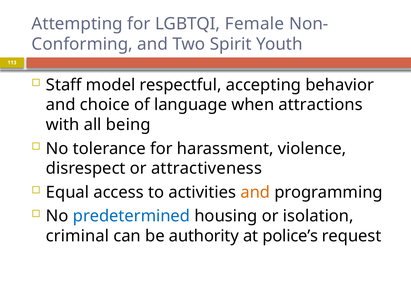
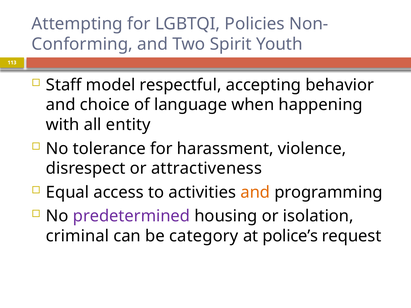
Female: Female -> Policies
attractions: attractions -> happening
being: being -> entity
predetermined colour: blue -> purple
authority: authority -> category
